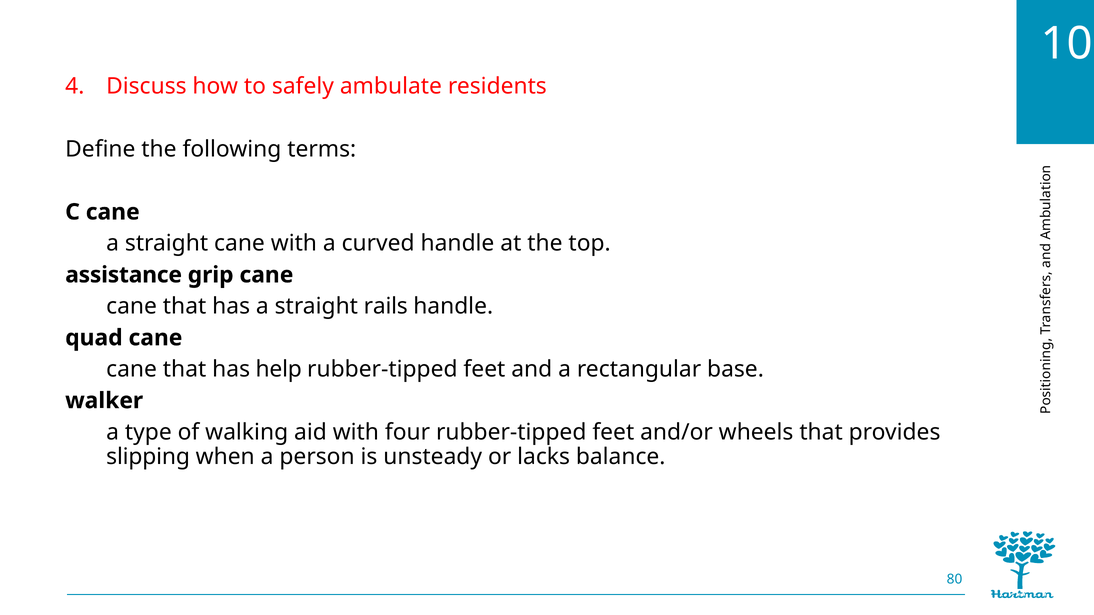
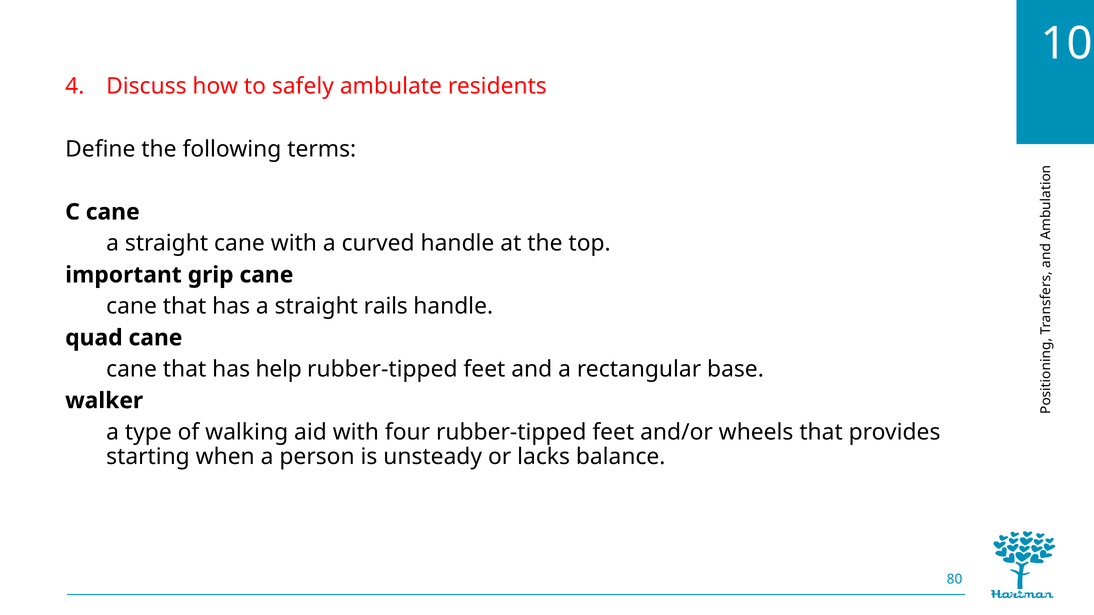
assistance: assistance -> important
slipping: slipping -> starting
